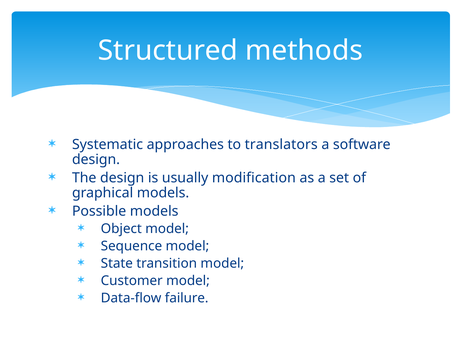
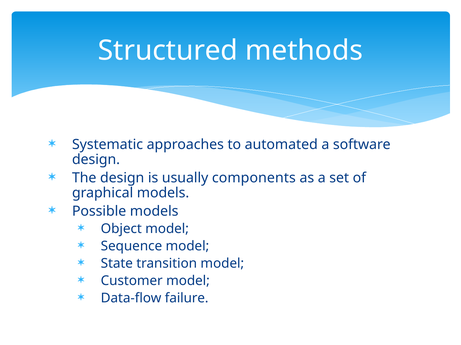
translators: translators -> automated
modification: modification -> components
